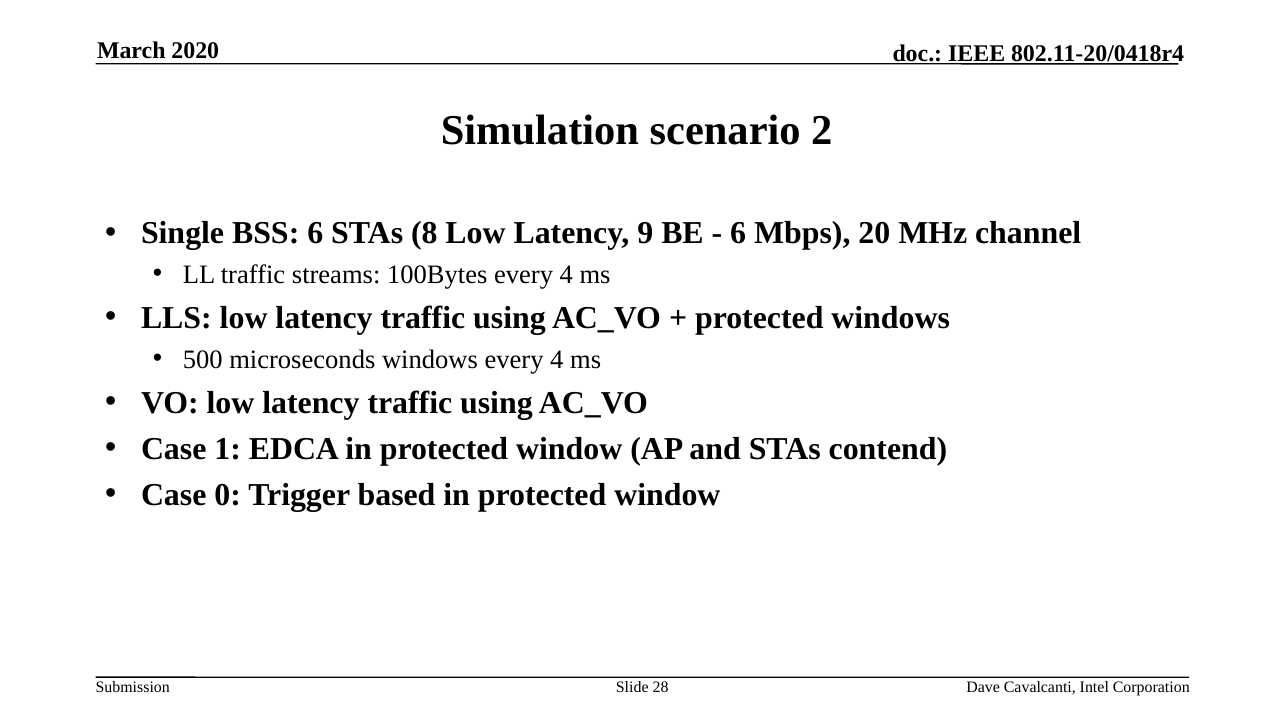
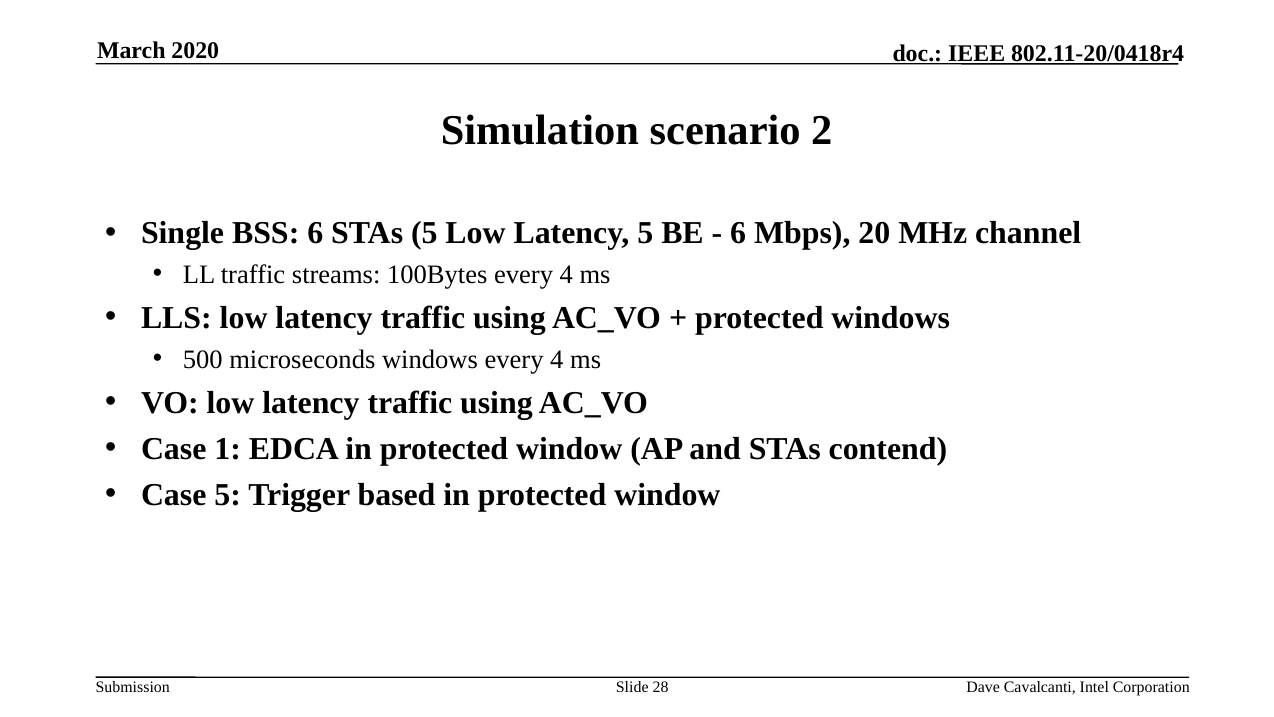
STAs 8: 8 -> 5
Latency 9: 9 -> 5
Case 0: 0 -> 5
